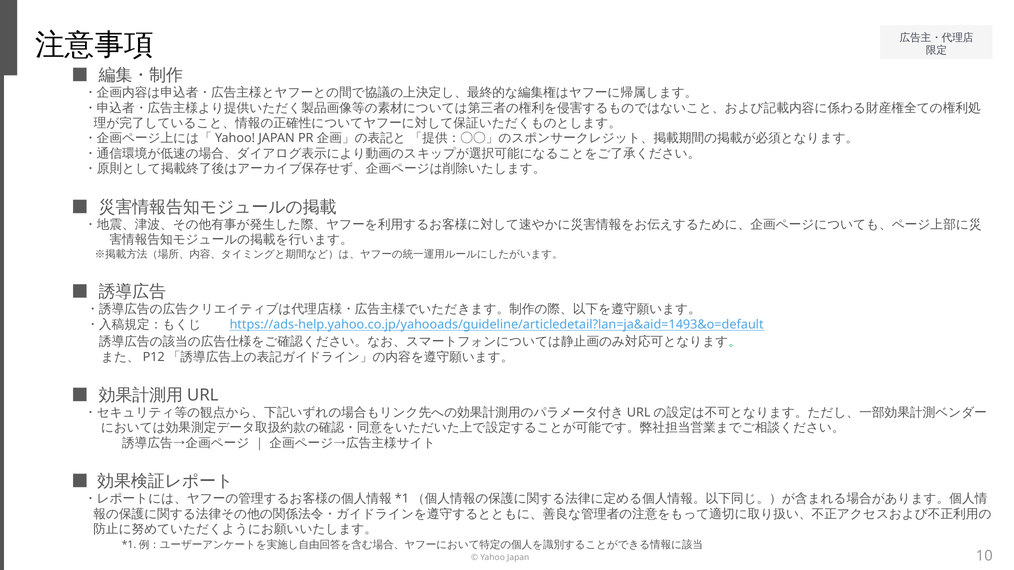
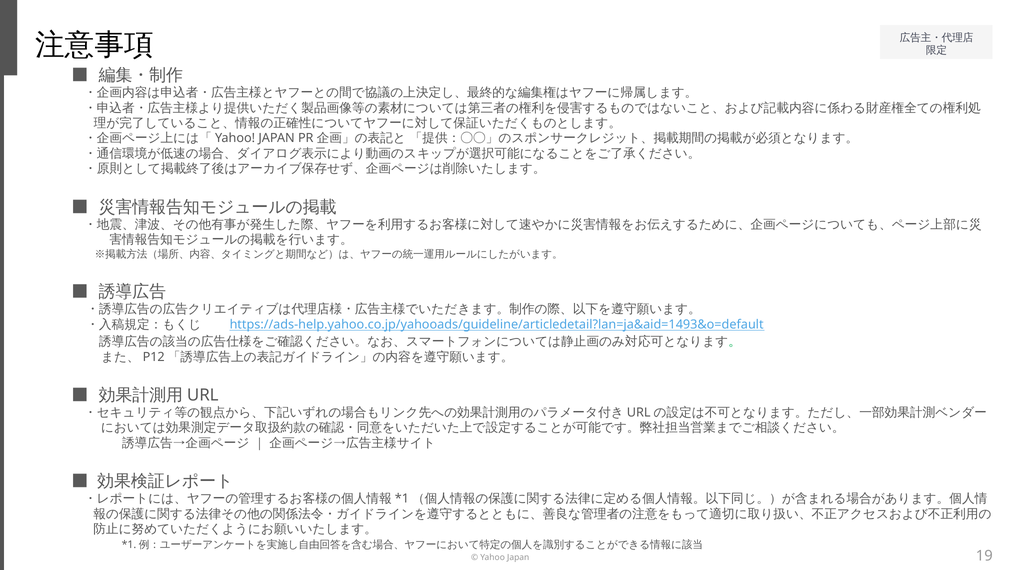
10: 10 -> 19
